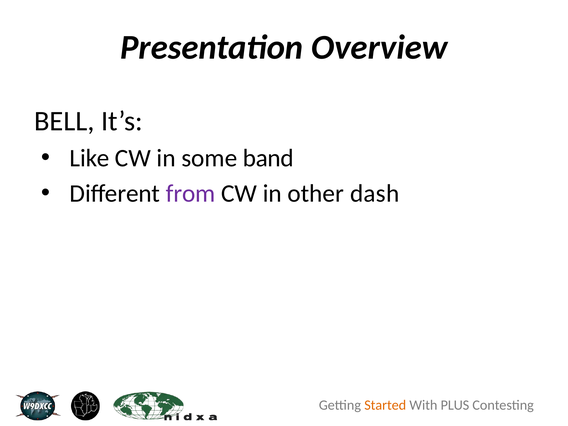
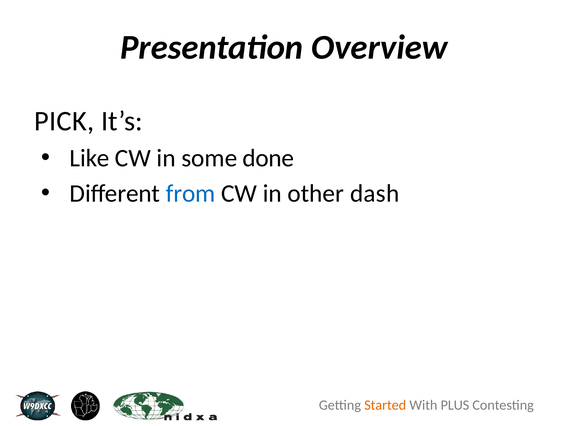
BELL: BELL -> PICK
band: band -> done
from colour: purple -> blue
